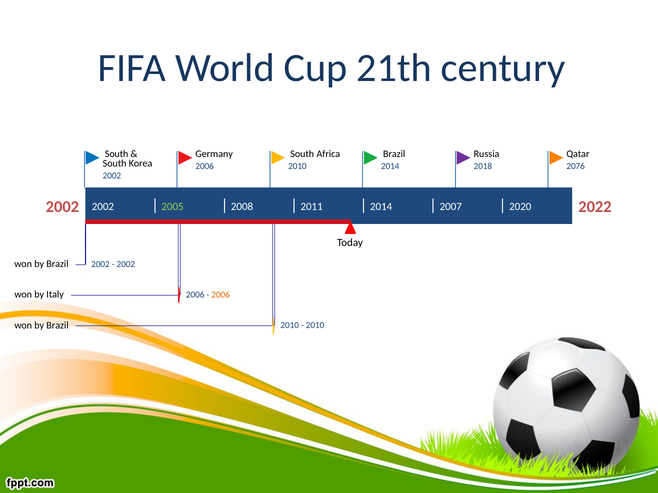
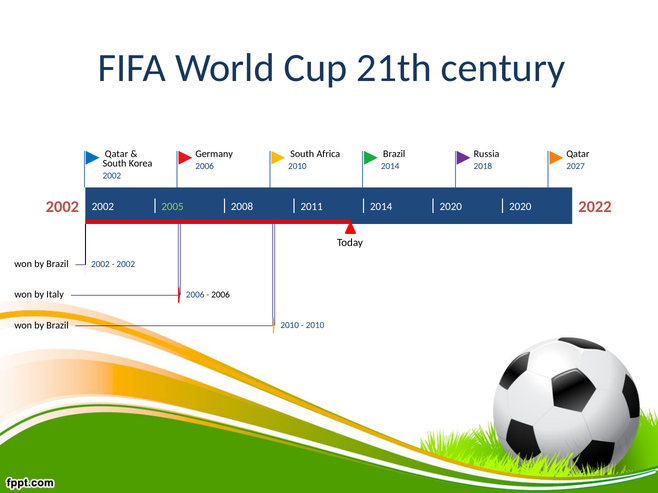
South at (117, 154): South -> Qatar
2076: 2076 -> 2027
2014 2007: 2007 -> 2020
2006 at (221, 295) colour: orange -> black
